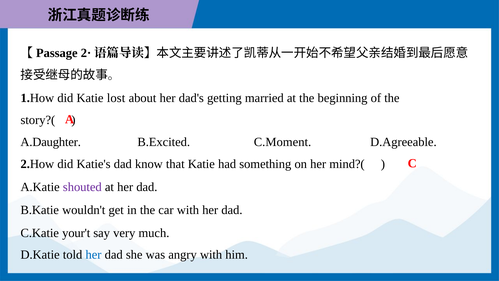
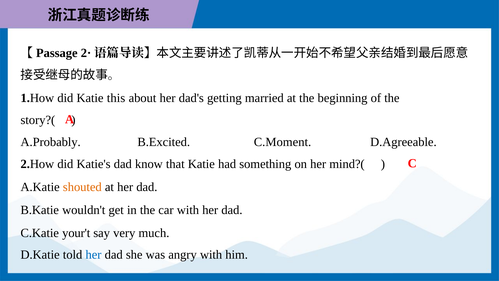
lost: lost -> this
A.Daughter: A.Daughter -> A.Probably
shouted colour: purple -> orange
